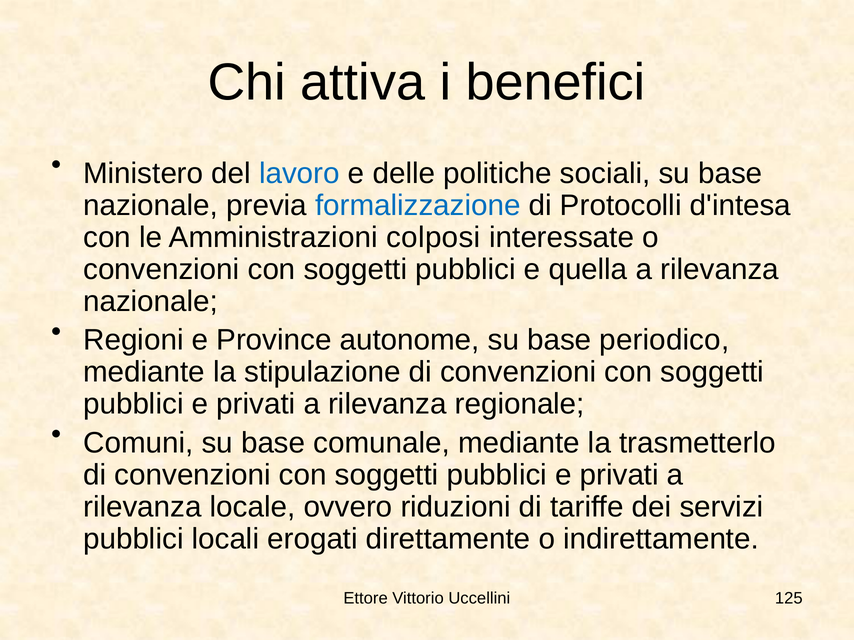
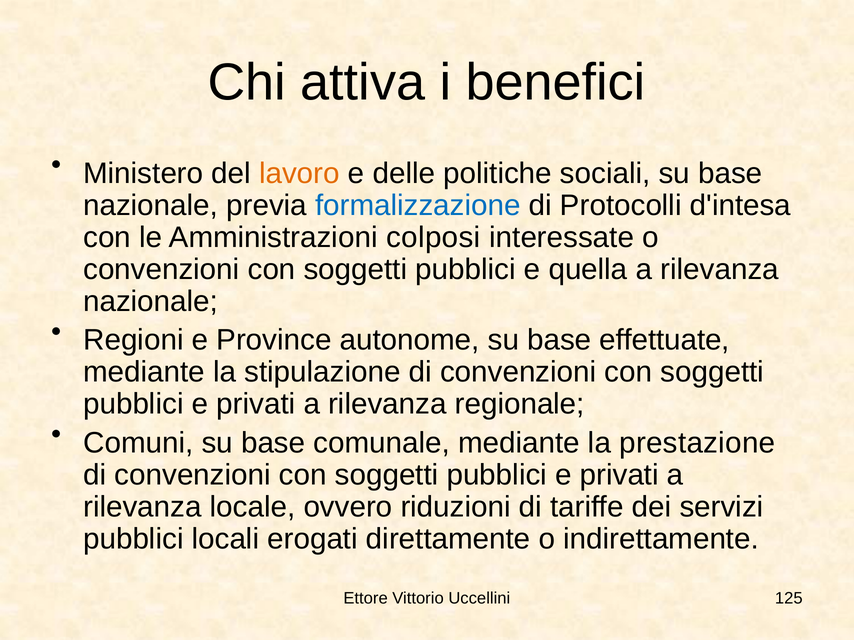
lavoro colour: blue -> orange
periodico: periodico -> effettuate
trasmetterlo: trasmetterlo -> prestazione
